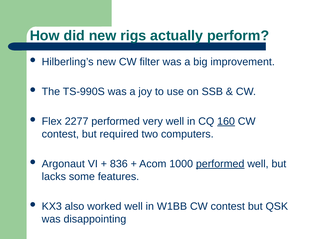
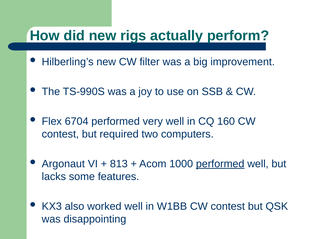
2277: 2277 -> 6704
160 underline: present -> none
836: 836 -> 813
